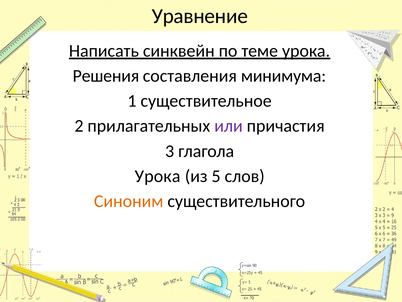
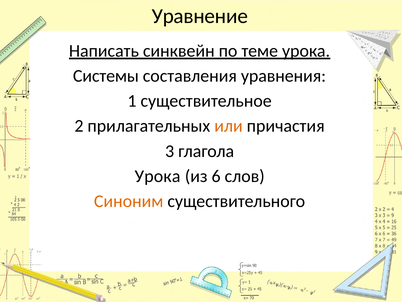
Решения: Решения -> Системы
минимума: минимума -> уравнения
или colour: purple -> orange
5: 5 -> 6
